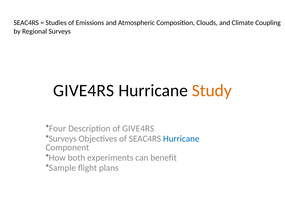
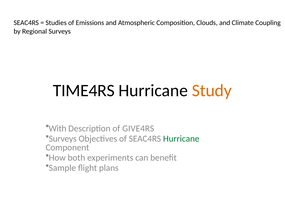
GIVE4RS at (84, 91): GIVE4RS -> TIME4RS
Four: Four -> With
Hurricane at (181, 139) colour: blue -> green
